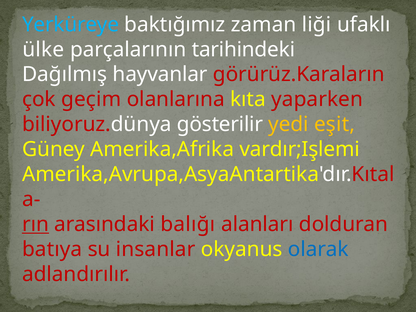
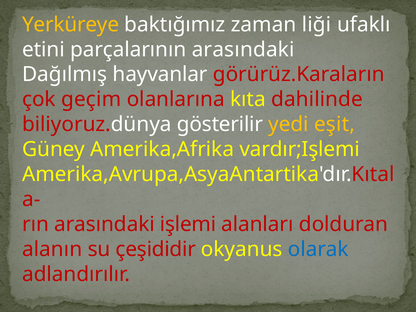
Yerküreye colour: light blue -> yellow
ülke: ülke -> etini
parçalarının tarihindeki: tarihindeki -> arasındaki
yaparken: yaparken -> dahilinde
rın underline: present -> none
balığı: balığı -> işlemi
batıya: batıya -> alanın
insanlar: insanlar -> çeşididir
